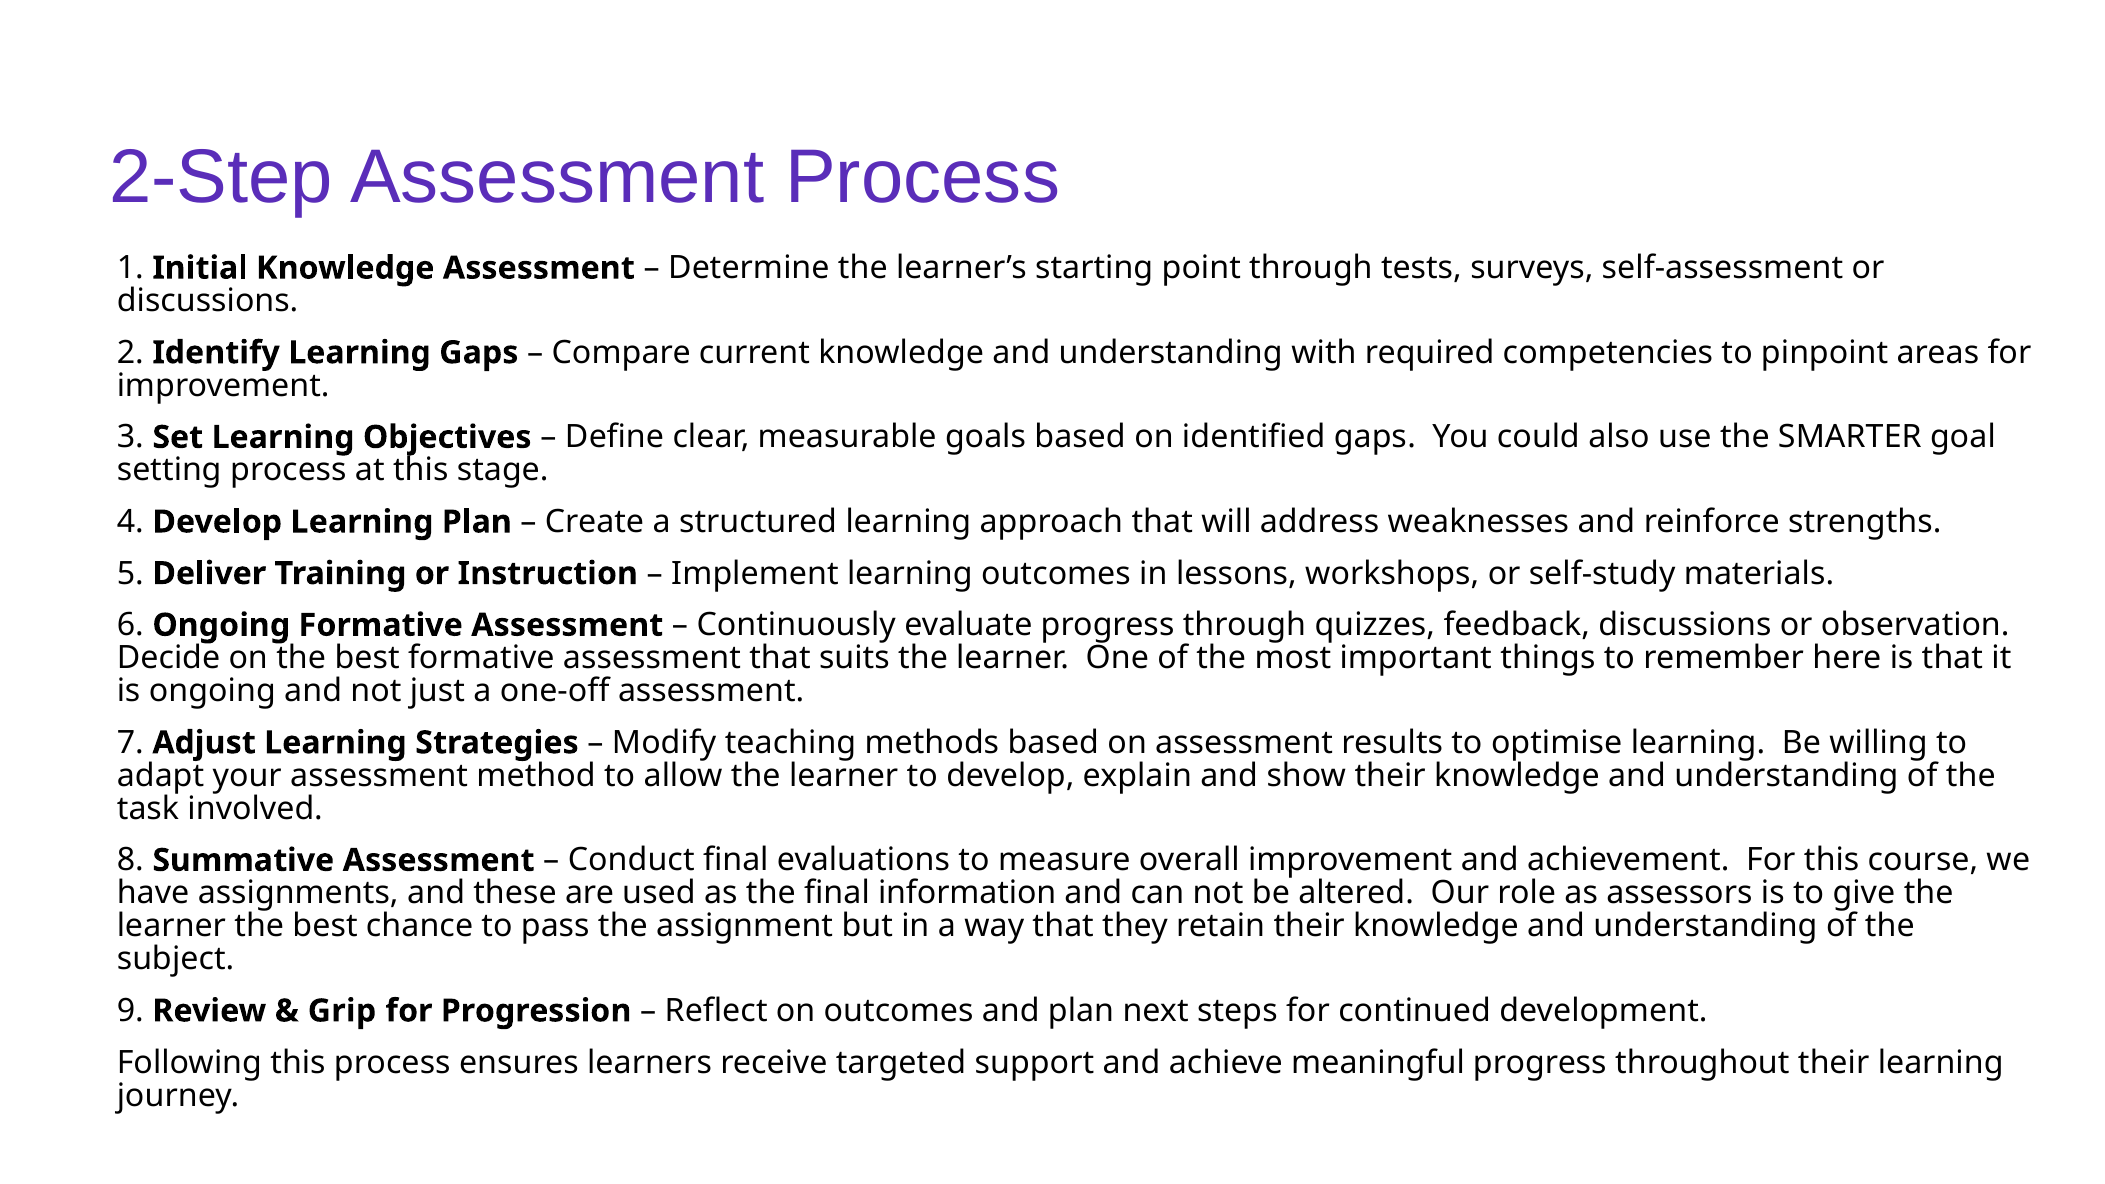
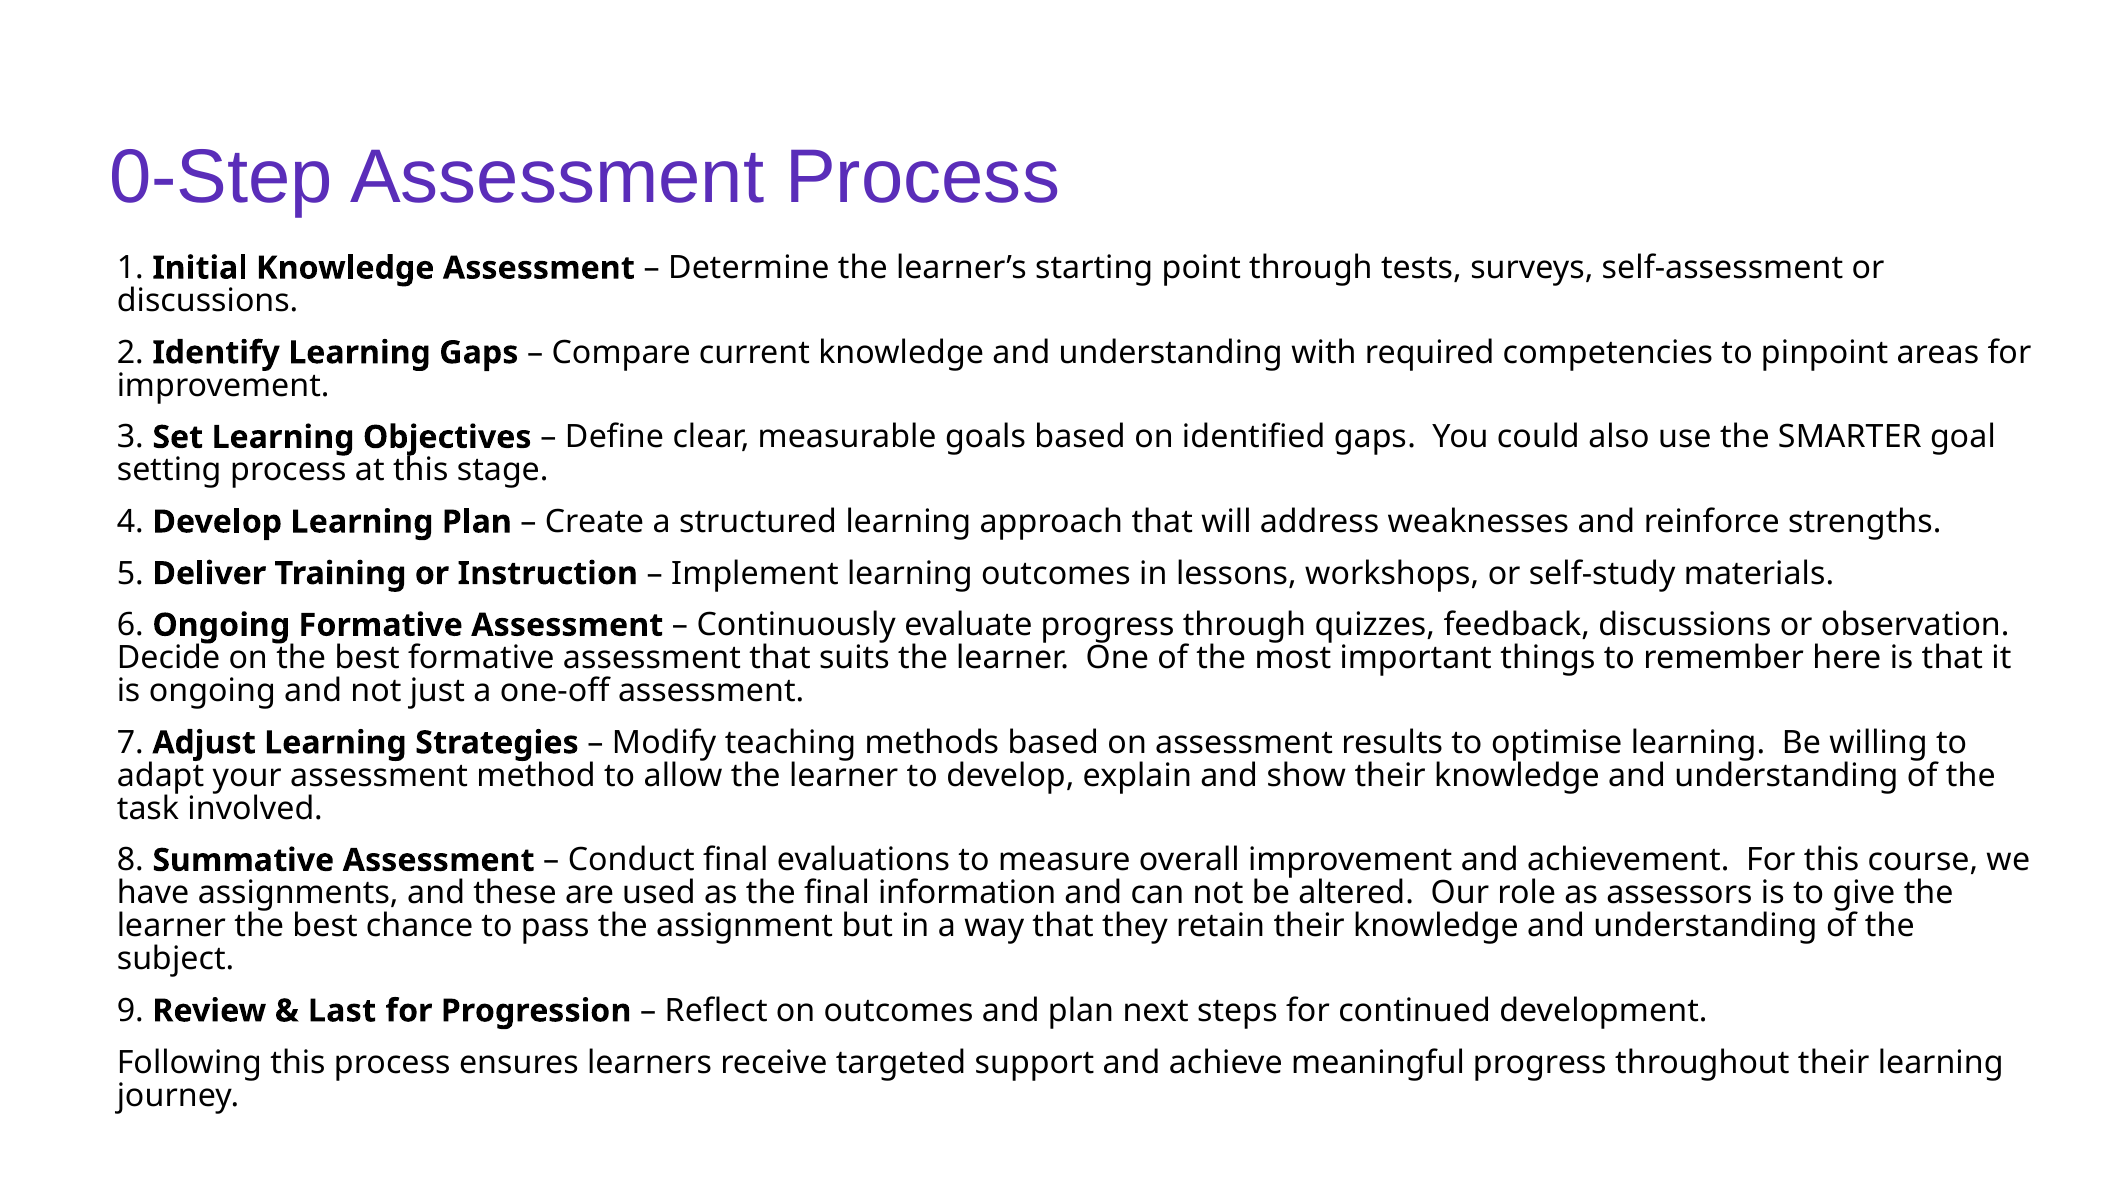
2-Step: 2-Step -> 0-Step
Grip: Grip -> Last
